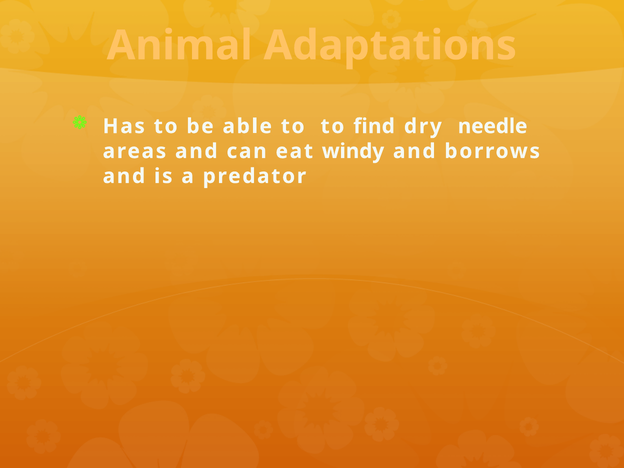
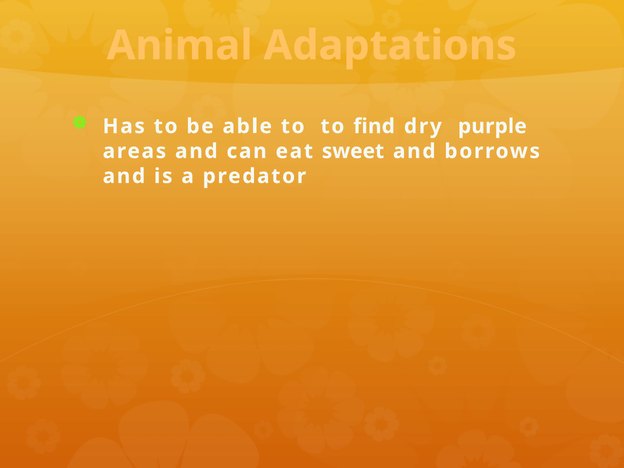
needle: needle -> purple
windy: windy -> sweet
